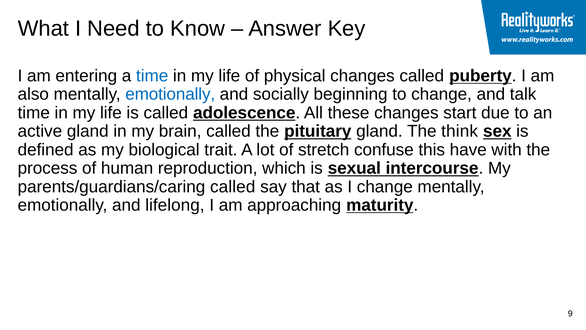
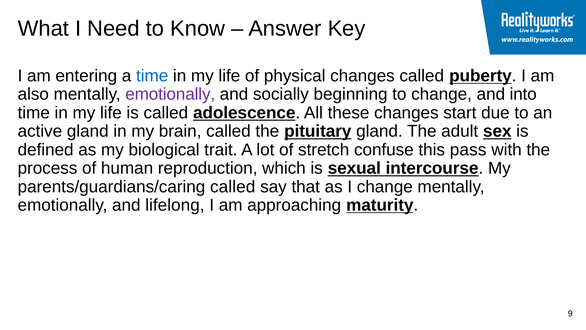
emotionally at (170, 94) colour: blue -> purple
talk: talk -> into
think: think -> adult
have: have -> pass
